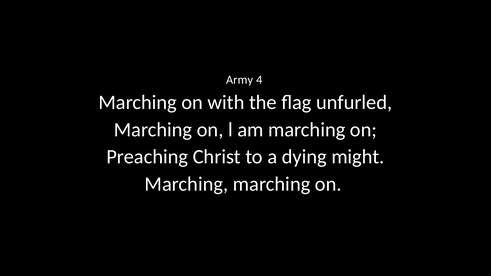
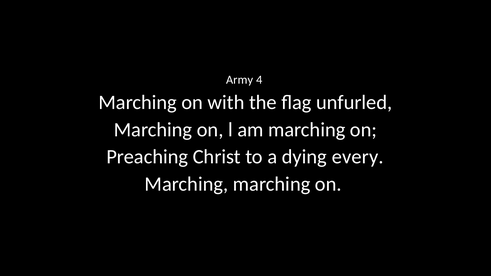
might: might -> every
